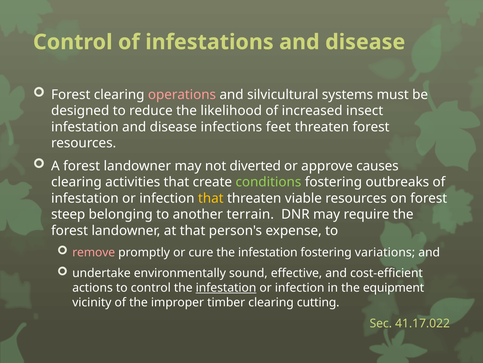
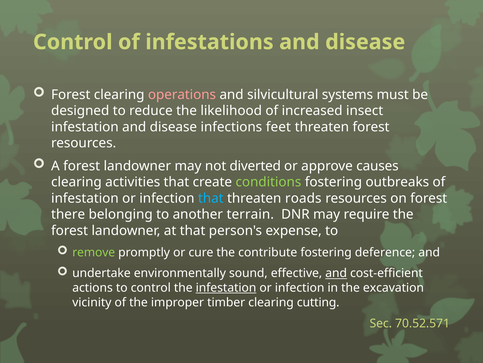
that at (211, 198) colour: yellow -> light blue
viable: viable -> roads
steep: steep -> there
remove colour: pink -> light green
cure the infestation: infestation -> contribute
variations: variations -> deference
and at (336, 273) underline: none -> present
equipment: equipment -> excavation
41.17.022: 41.17.022 -> 70.52.571
